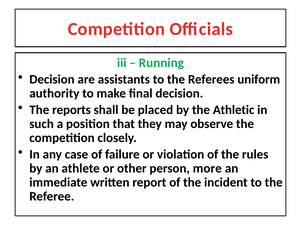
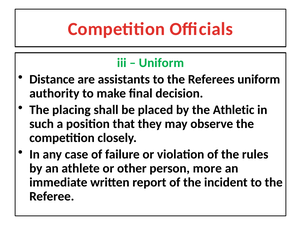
Running at (161, 63): Running -> Uniform
Decision at (52, 79): Decision -> Distance
reports: reports -> placing
